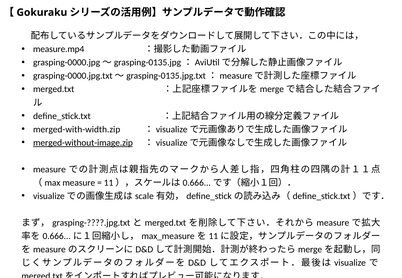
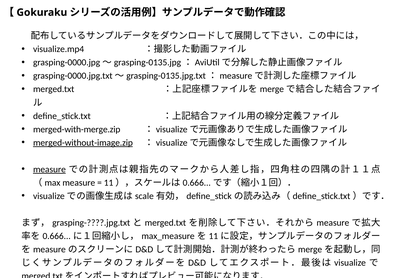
measure.mp4: measure.mp4 -> visualize.mp4
merged-with-width.zip: merged-with-width.zip -> merged-with-merge.zip
measure at (49, 169) underline: none -> present
